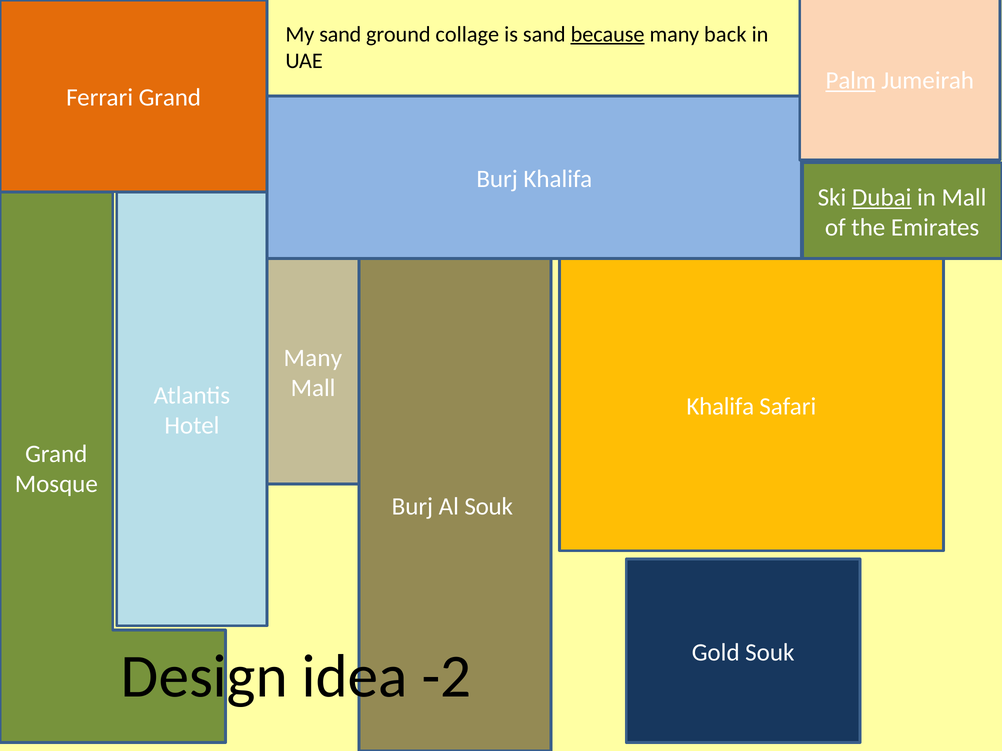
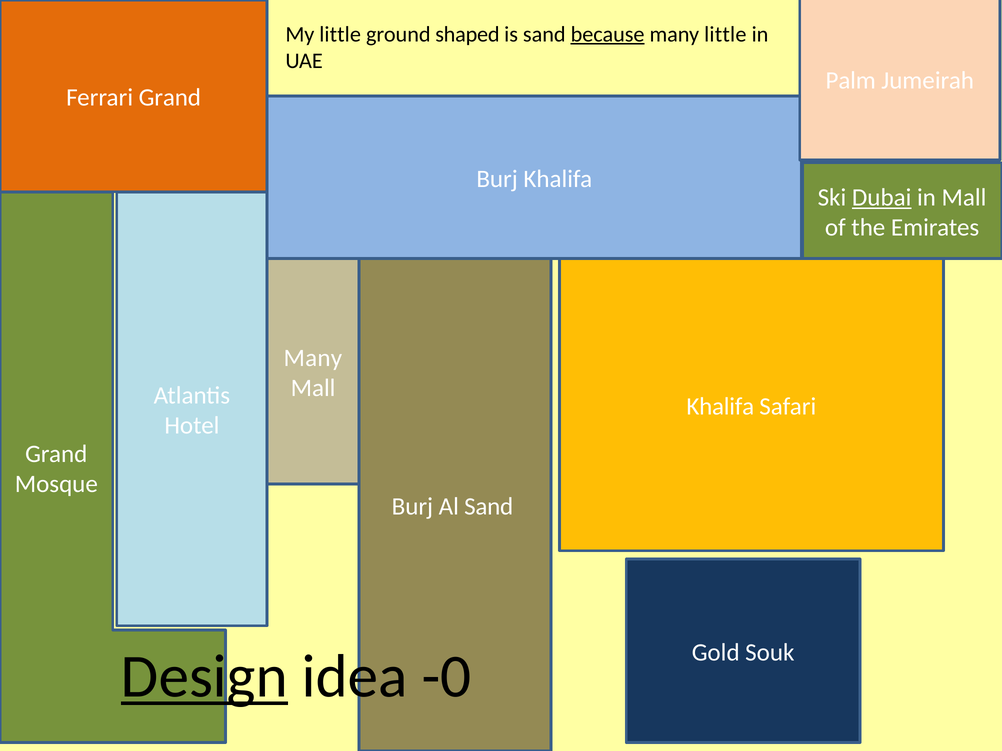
My sand: sand -> little
collage: collage -> shaped
many back: back -> little
Palm underline: present -> none
Al Souk: Souk -> Sand
Design underline: none -> present
-2: -2 -> -0
